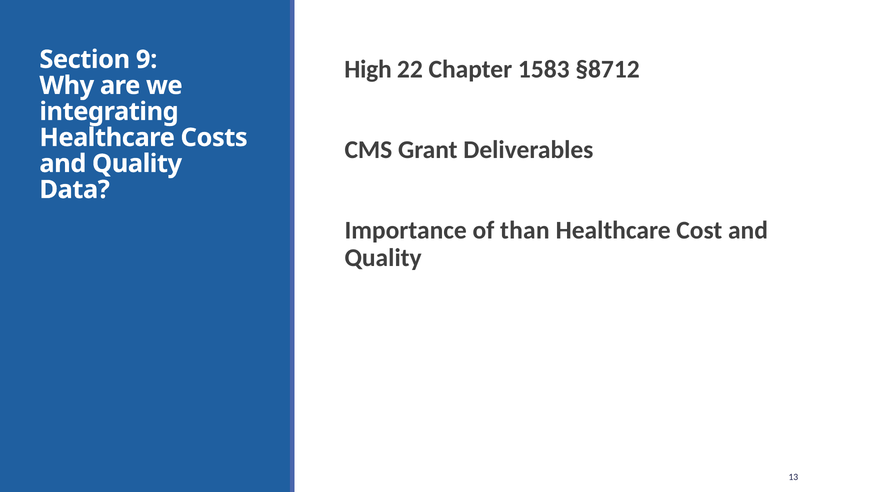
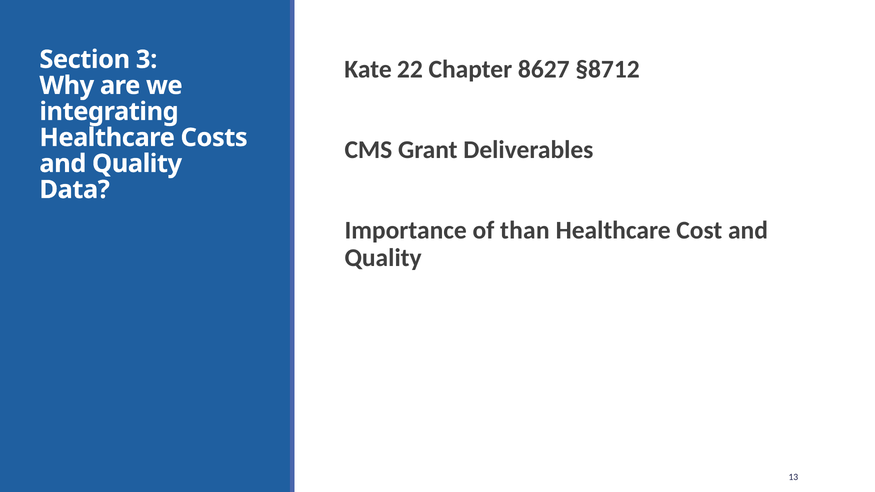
9: 9 -> 3
High: High -> Kate
1583: 1583 -> 8627
